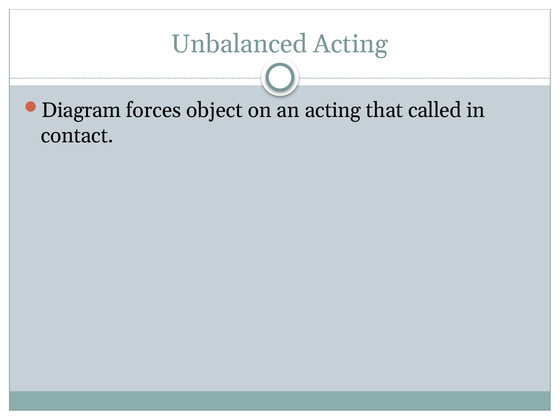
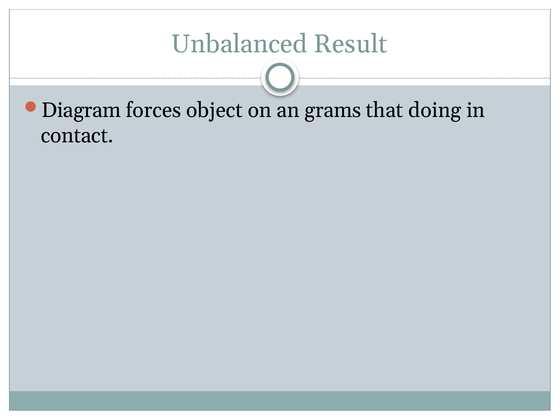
Unbalanced Acting: Acting -> Result
an acting: acting -> grams
called: called -> doing
